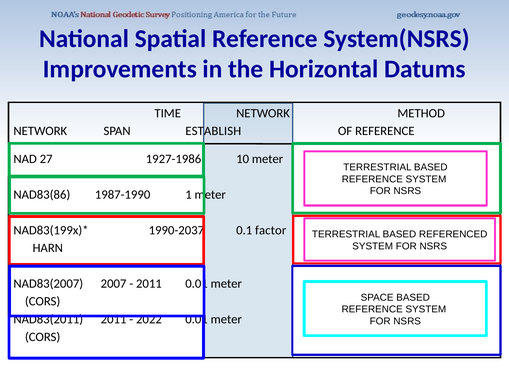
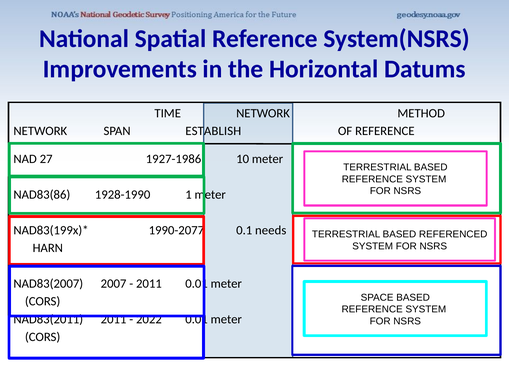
1987-1990: 1987-1990 -> 1928-1990
1990-2037: 1990-2037 -> 1990-2077
factor: factor -> needs
